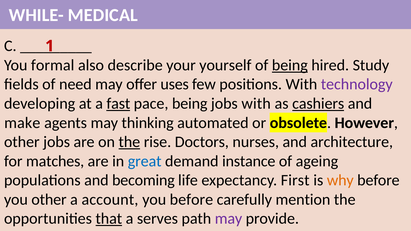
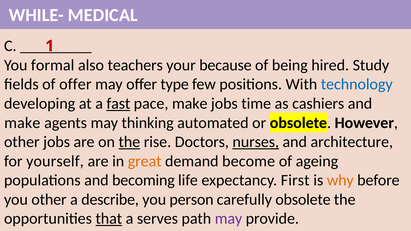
describe: describe -> teachers
yourself: yourself -> because
being at (290, 65) underline: present -> none
of need: need -> offer
uses: uses -> type
technology colour: purple -> blue
pace being: being -> make
jobs with: with -> time
cashiers underline: present -> none
nurses underline: none -> present
matches: matches -> yourself
great colour: blue -> orange
instance: instance -> become
account: account -> describe
you before: before -> person
carefully mention: mention -> obsolete
